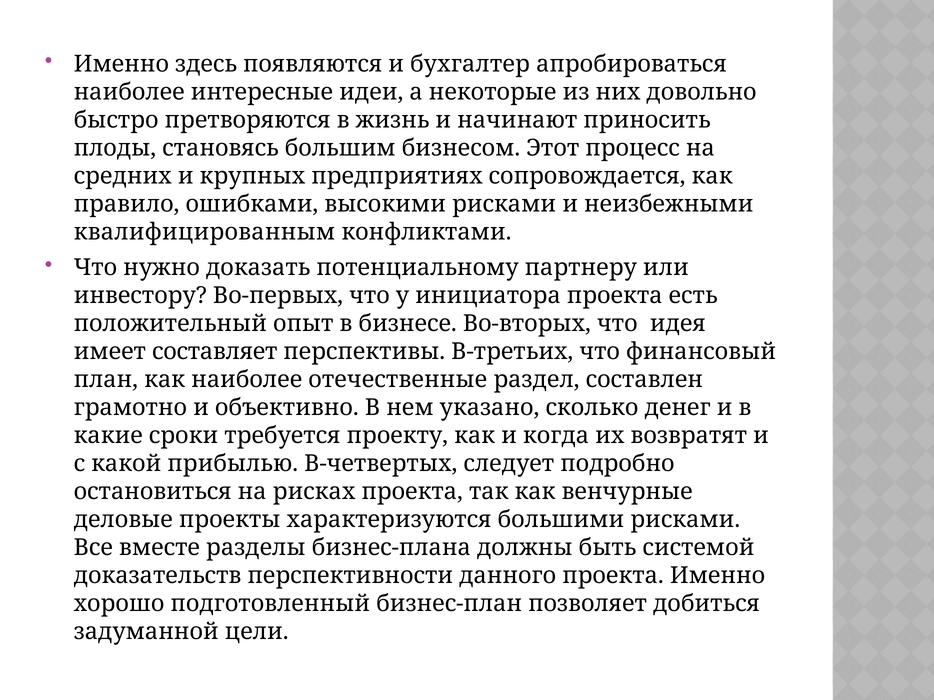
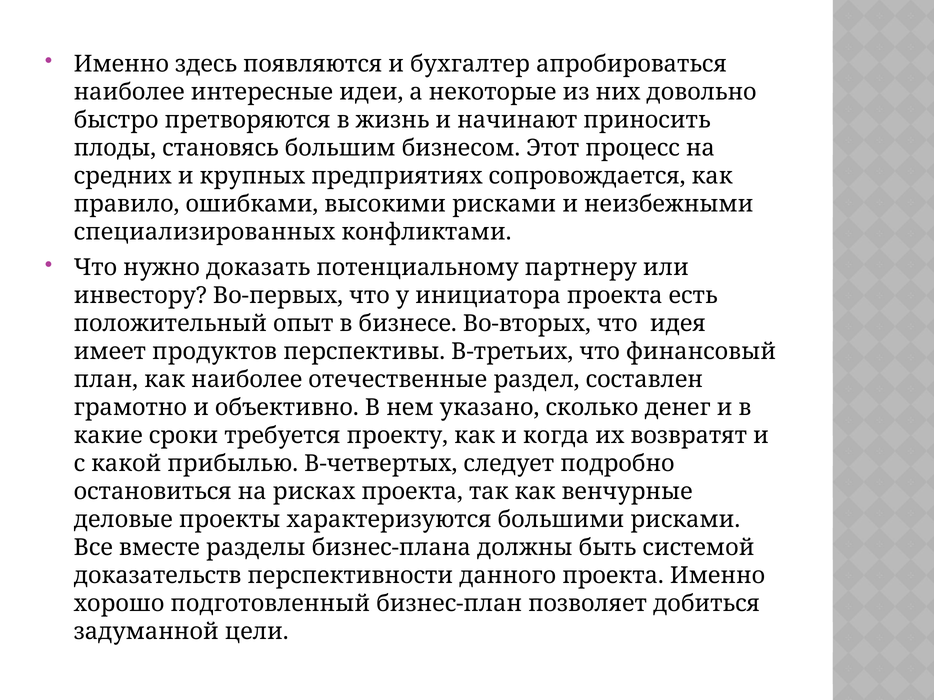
квалифицированным: квалифицированным -> специализированных
составляет: составляет -> продуктов
